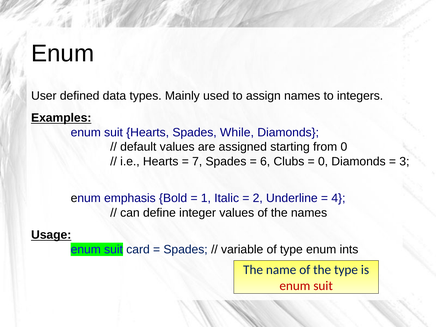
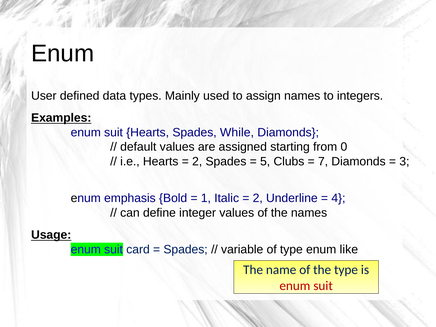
7 at (197, 161): 7 -> 2
6: 6 -> 5
0 at (323, 161): 0 -> 7
ints: ints -> like
